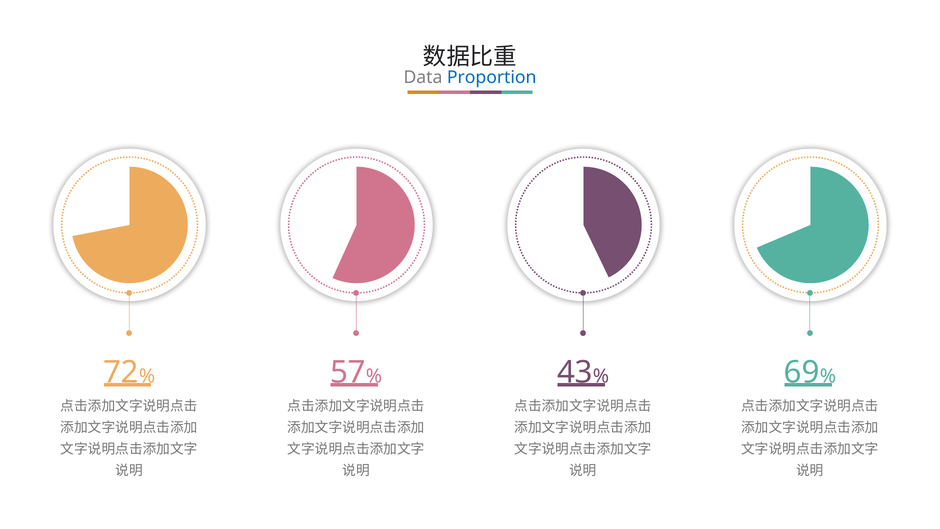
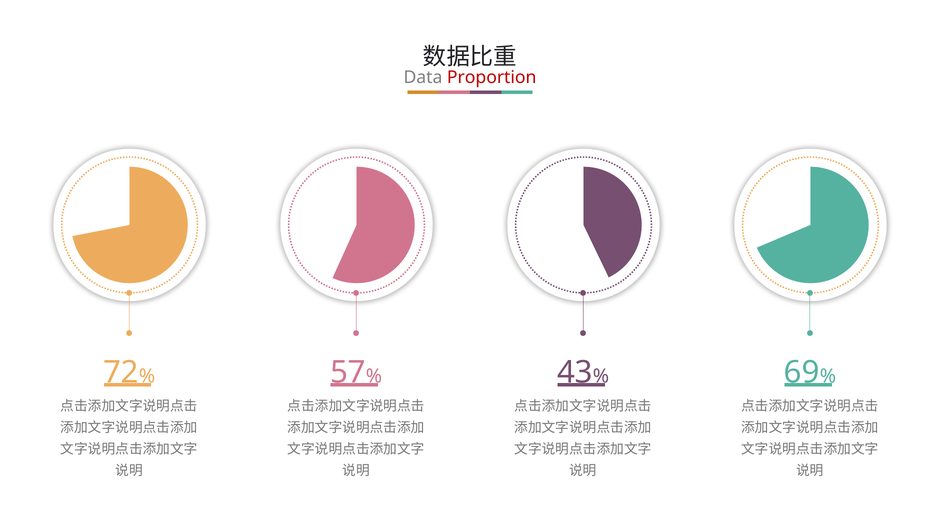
Proportion colour: blue -> red
